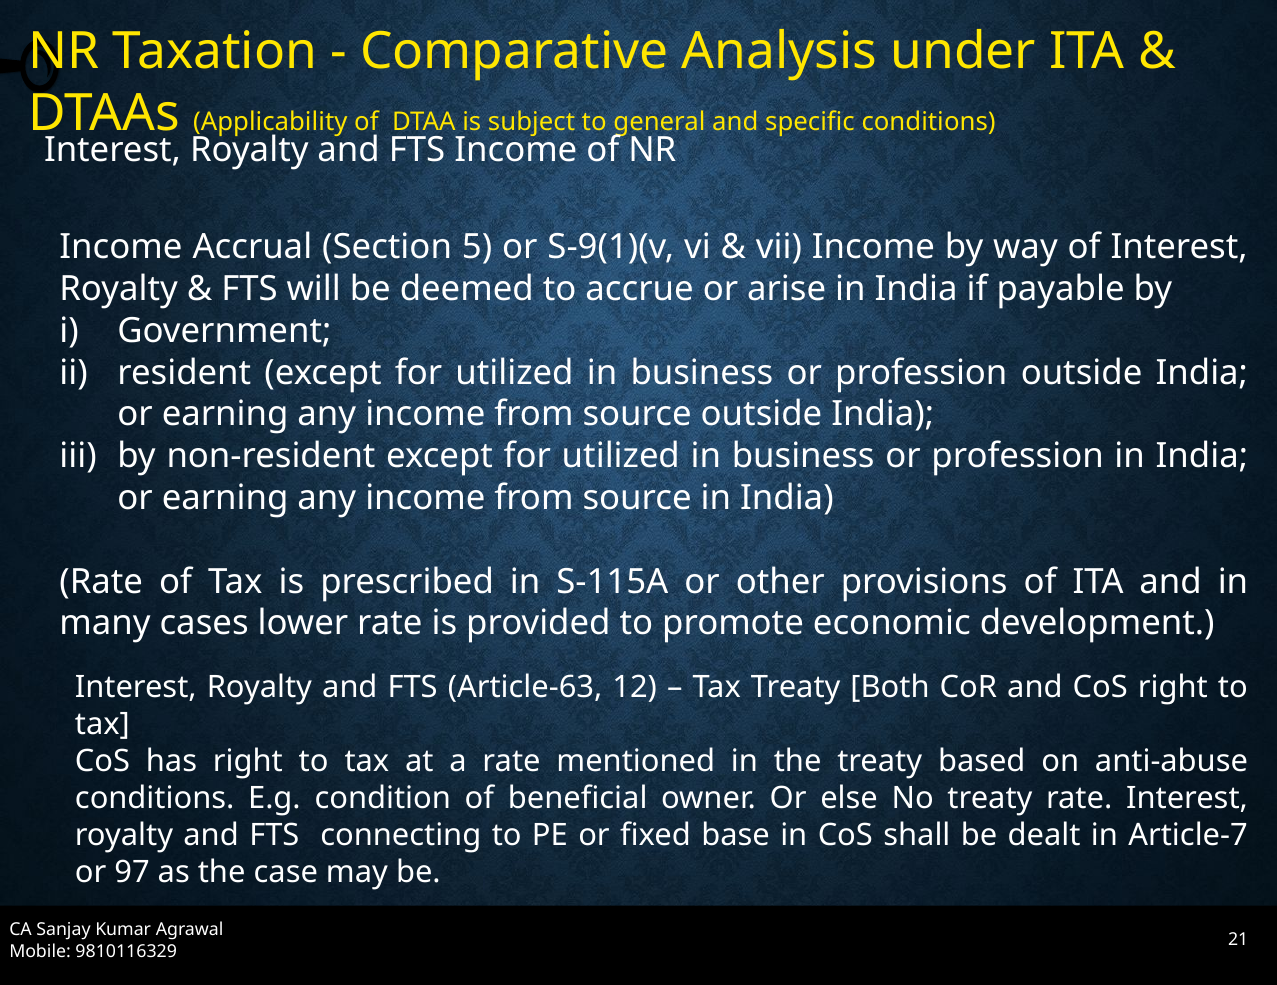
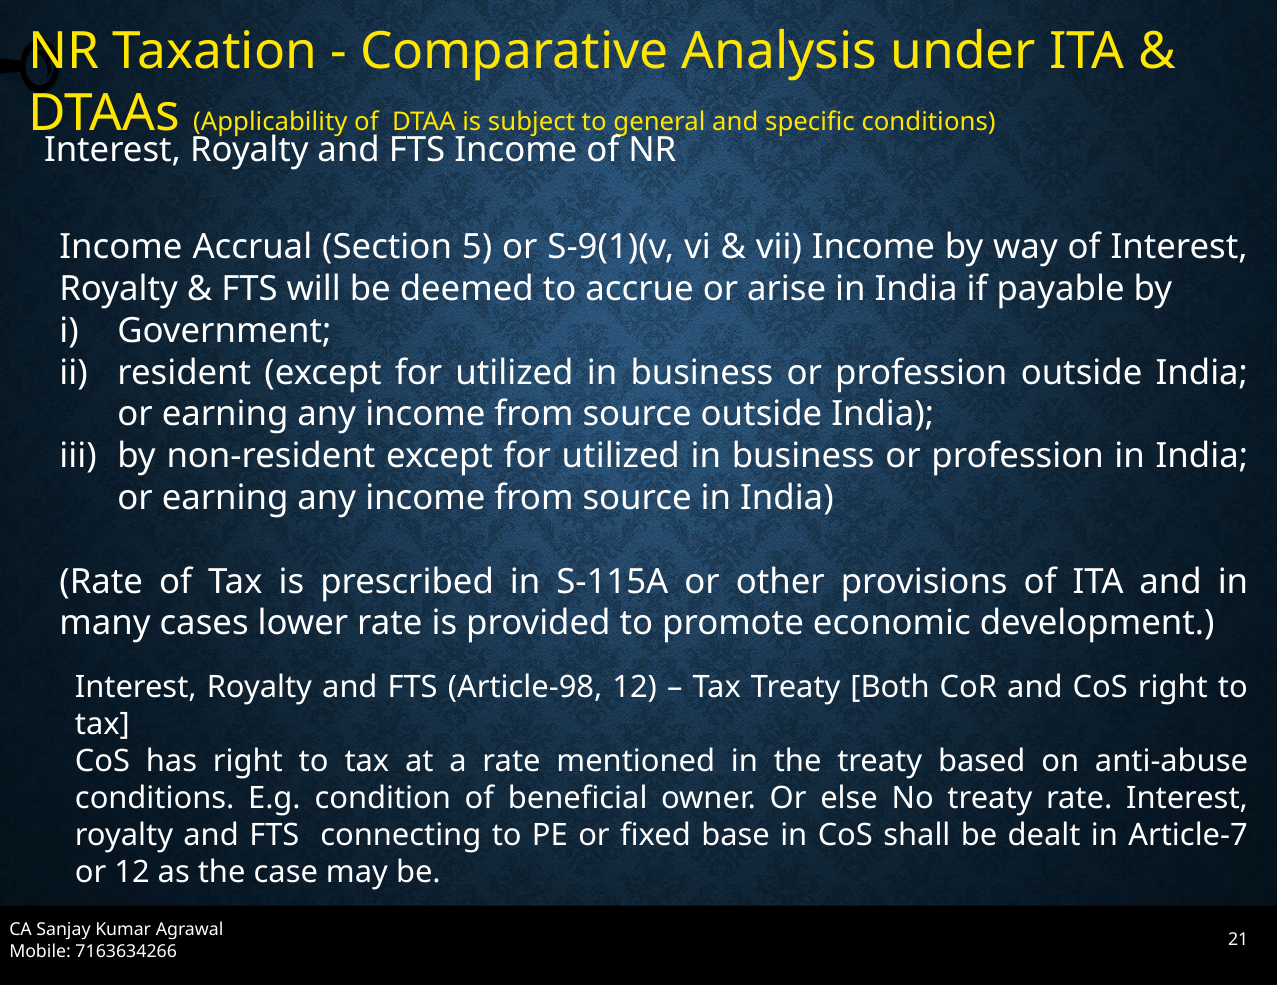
Article-63: Article-63 -> Article-98
or 97: 97 -> 12
9810116329: 9810116329 -> 7163634266
